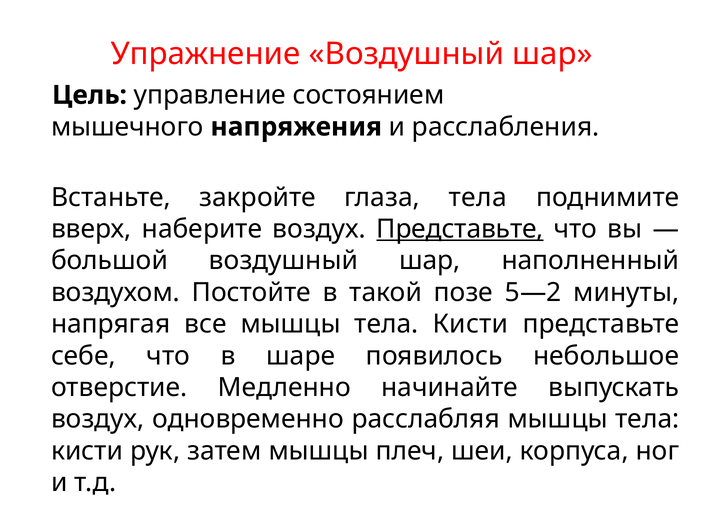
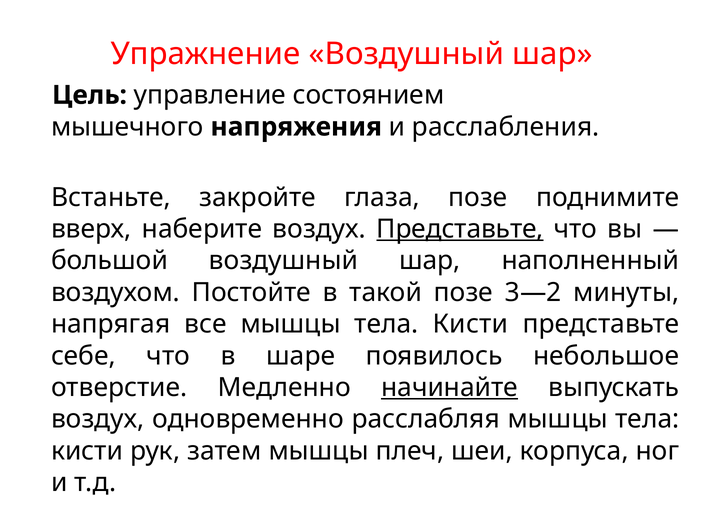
глаза тела: тела -> позе
5—2: 5—2 -> 3—2
начинайте underline: none -> present
